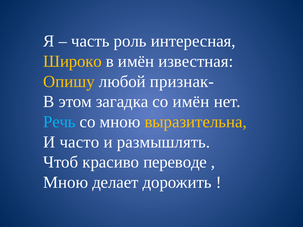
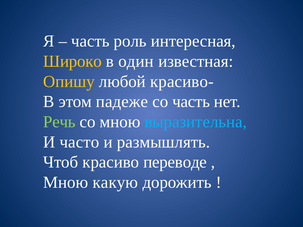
в имён: имён -> один
признак-: признак- -> красиво-
загадка: загадка -> падеже
со имён: имён -> часть
Речь colour: light blue -> light green
выразительна colour: yellow -> light blue
делает: делает -> какую
